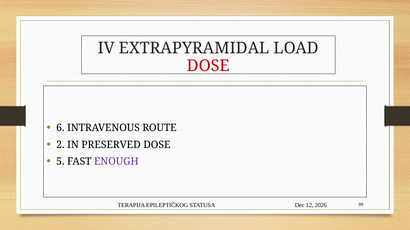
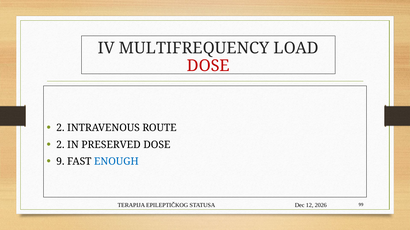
EXTRAPYRAMIDAL: EXTRAPYRAMIDAL -> MULTIFREQUENCY
6 at (60, 128): 6 -> 2
5: 5 -> 9
ENOUGH colour: purple -> blue
